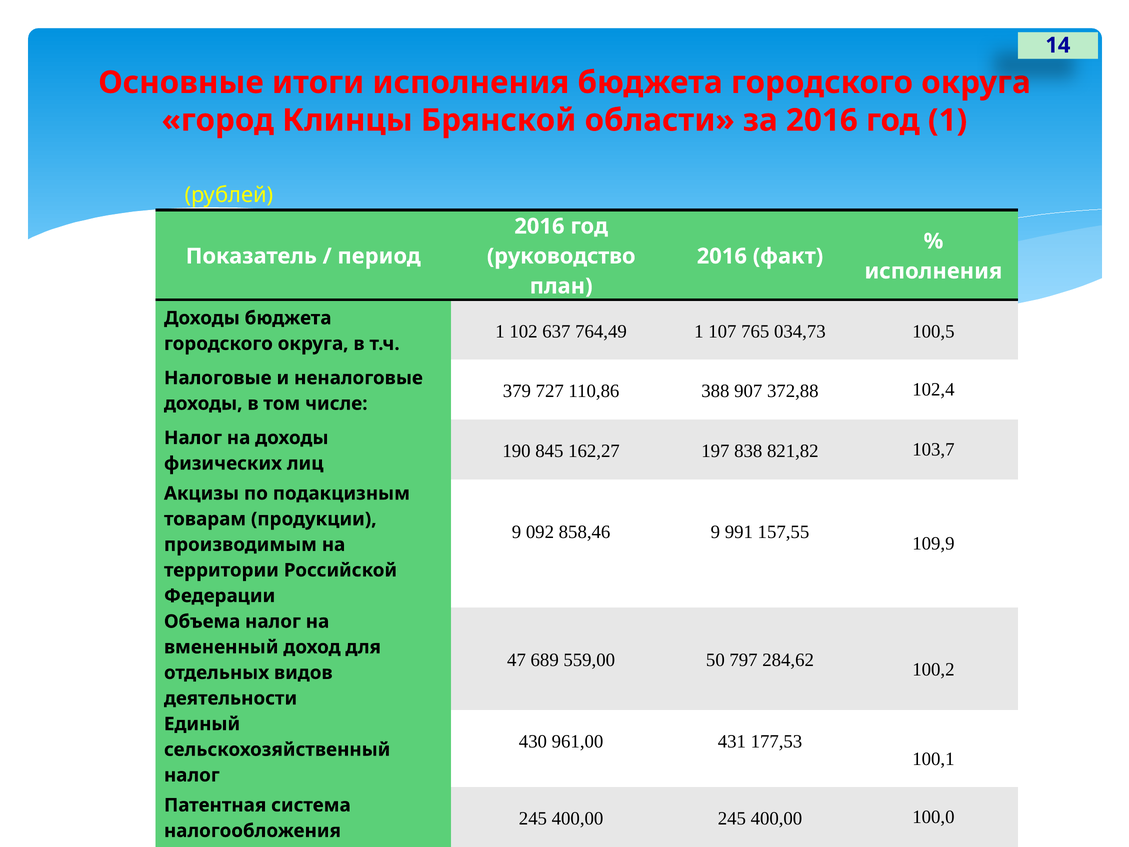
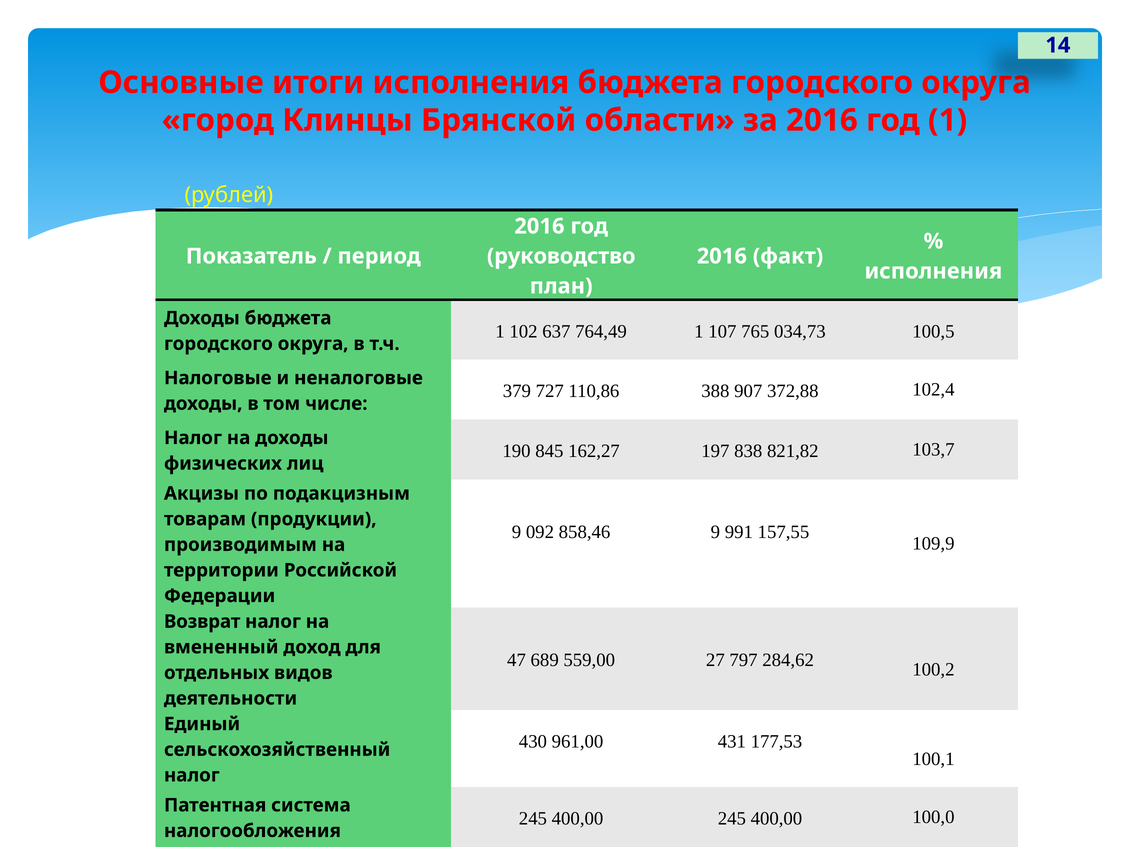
Объема: Объема -> Возврат
50: 50 -> 27
